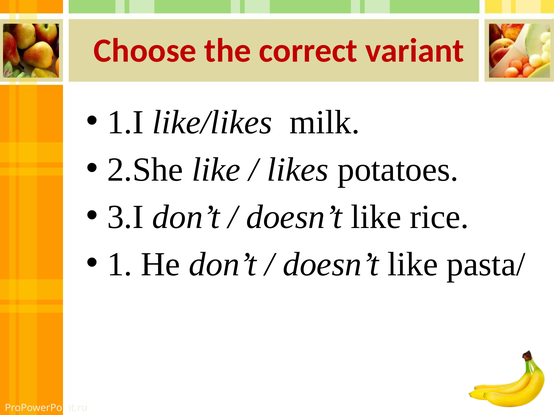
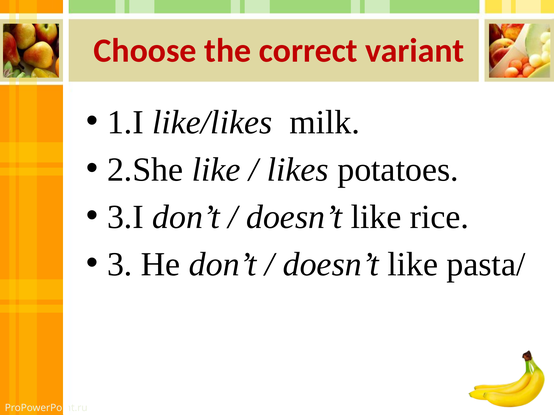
1: 1 -> 3
